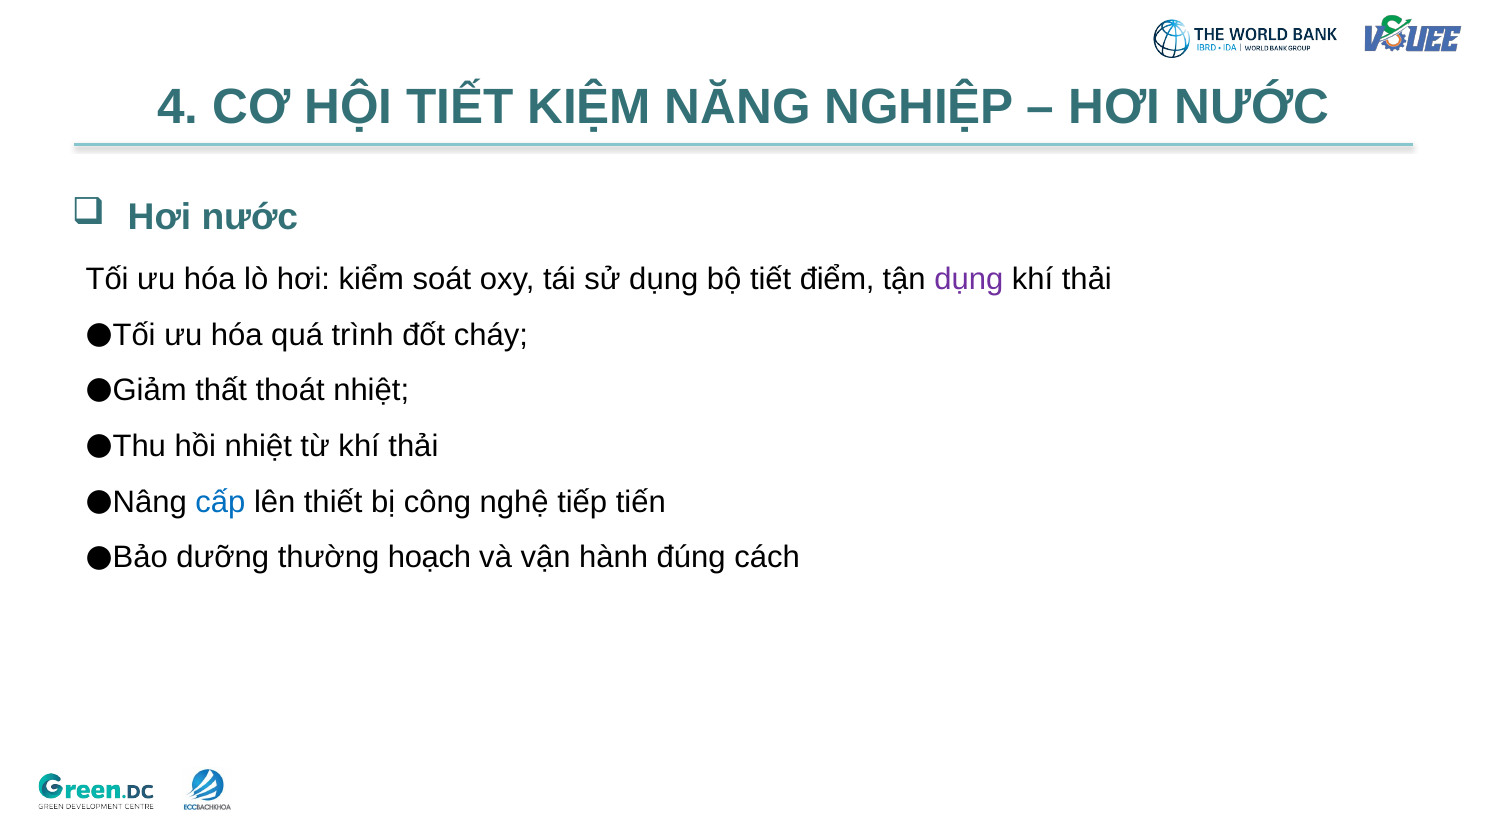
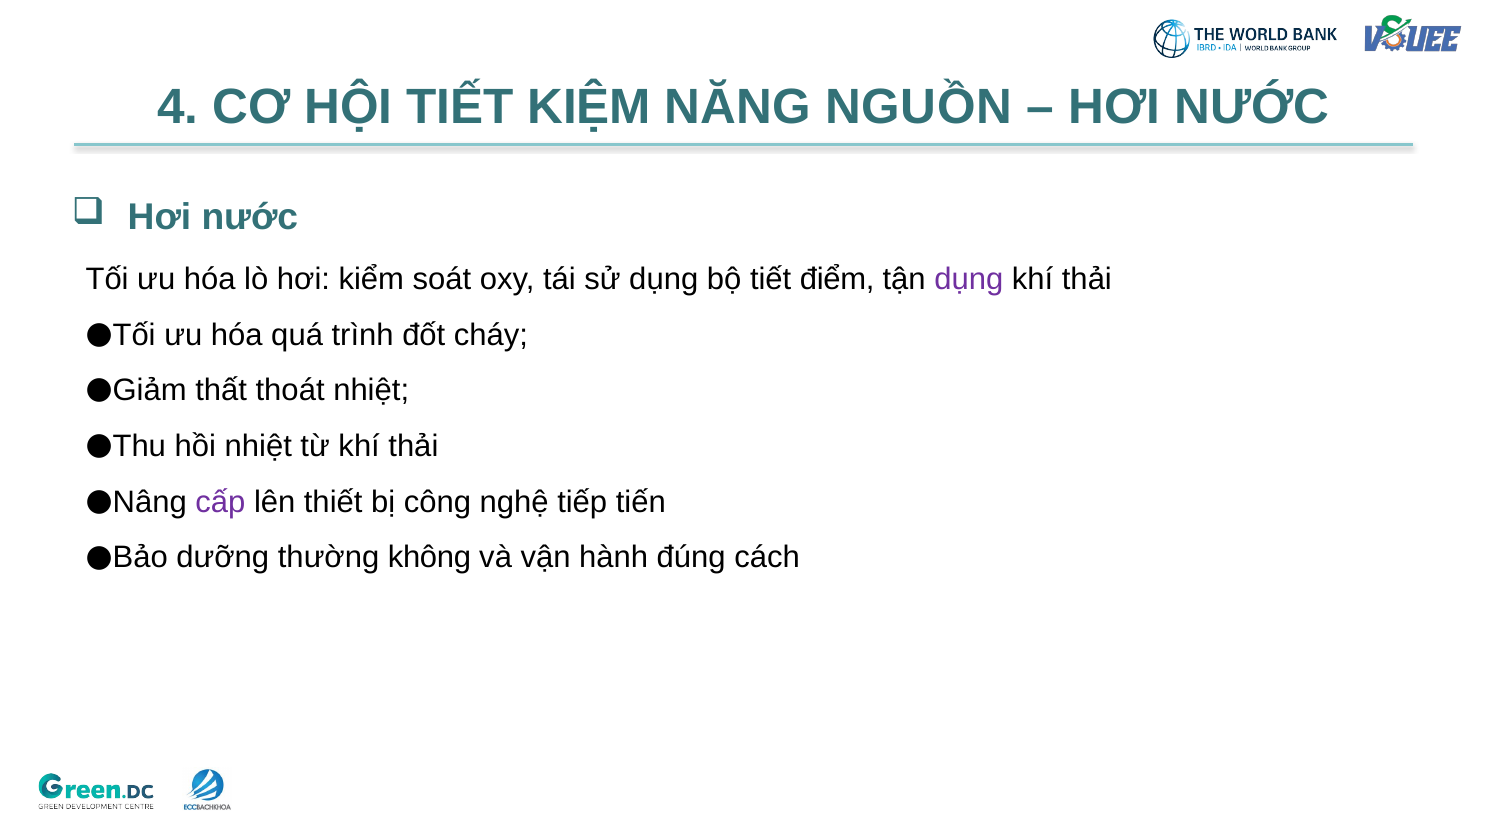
NGHIỆP: NGHIỆP -> NGUỒN
cấp colour: blue -> purple
hoạch: hoạch -> không
